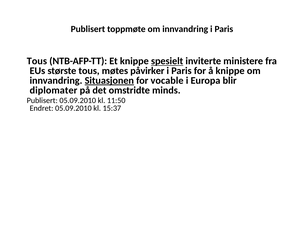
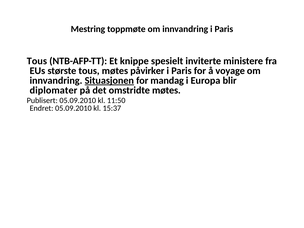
Publisert at (88, 29): Publisert -> Mestring
spesielt underline: present -> none
å knippe: knippe -> voyage
vocable: vocable -> mandag
omstridte minds: minds -> møtes
